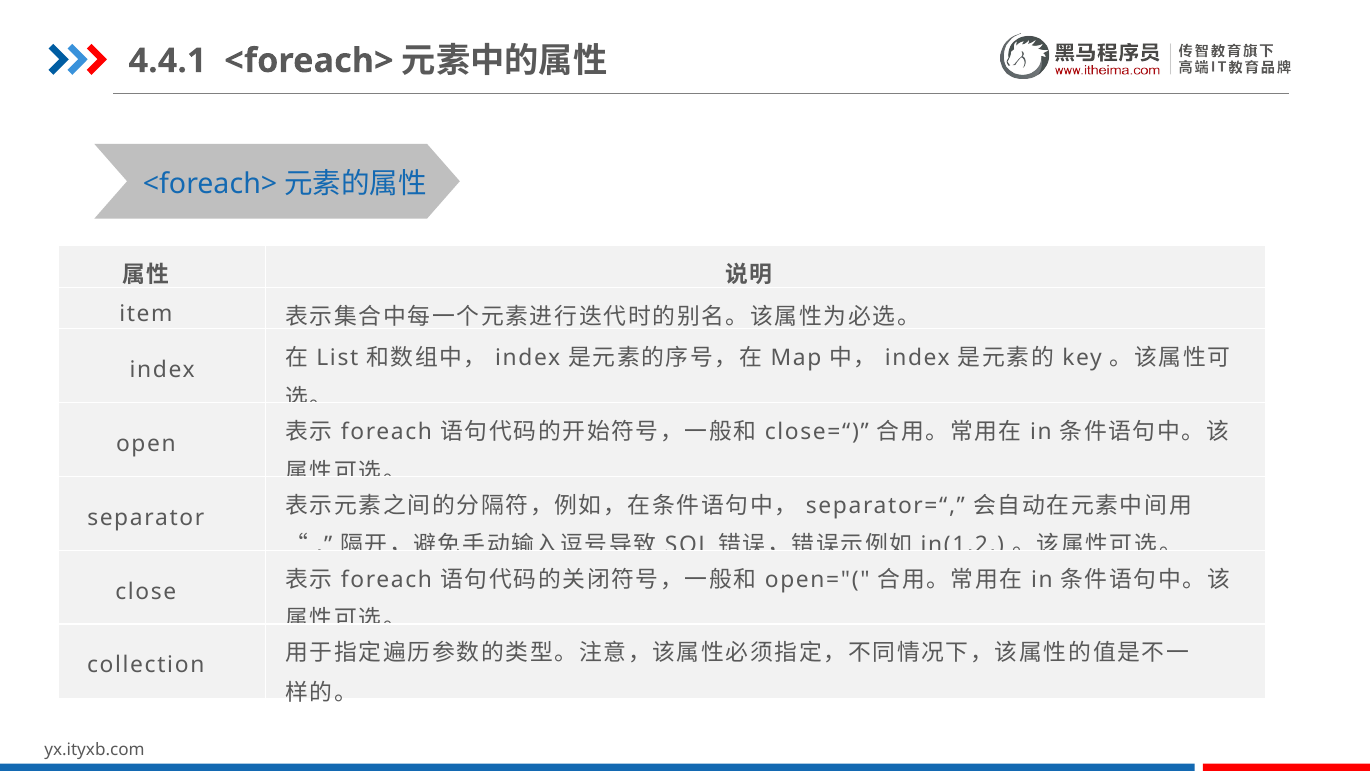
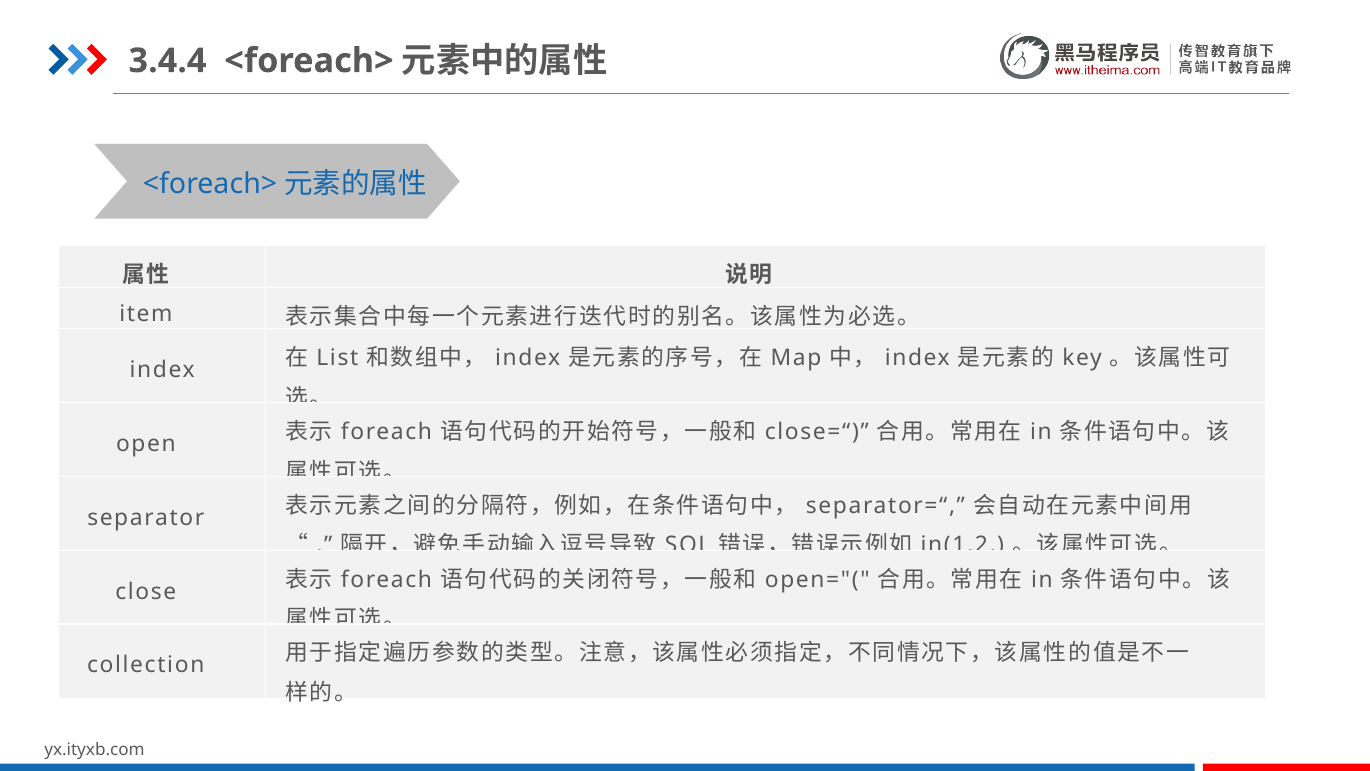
4.4.1: 4.4.1 -> 3.4.4
